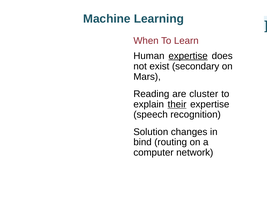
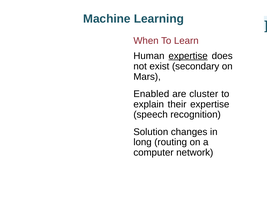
Reading: Reading -> Enabled
their underline: present -> none
bind: bind -> long
